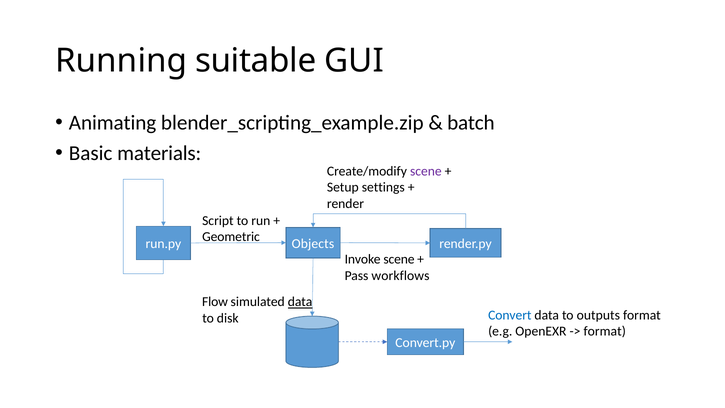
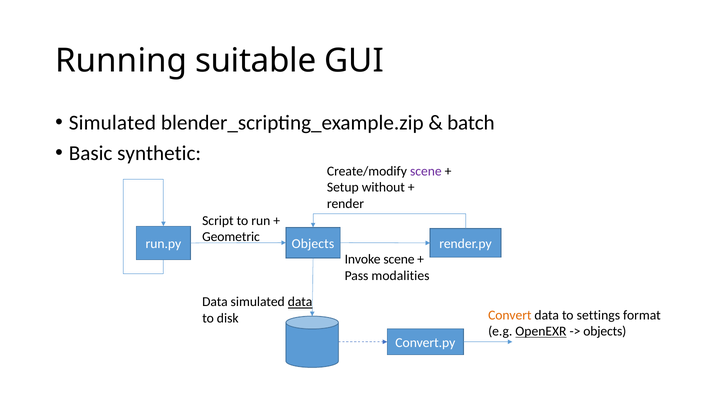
Animating at (113, 123): Animating -> Simulated
materials: materials -> synthetic
settings: settings -> without
workflows: workflows -> modalities
Flow at (215, 302): Flow -> Data
Convert colour: blue -> orange
outputs: outputs -> settings
OpenEXR underline: none -> present
format at (605, 331): format -> objects
